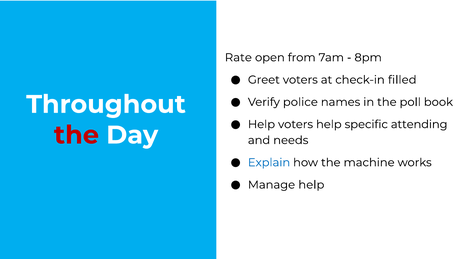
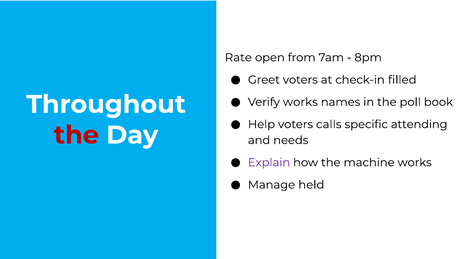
Verify police: police -> works
voters help: help -> calls
Explain colour: blue -> purple
Manage help: help -> held
